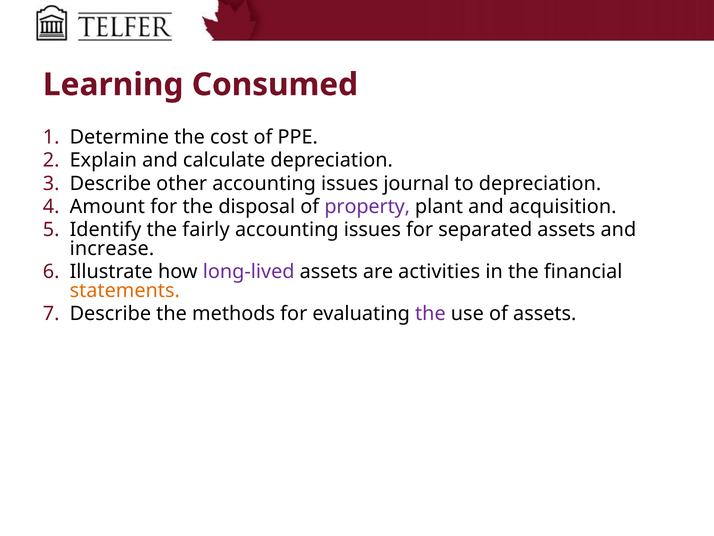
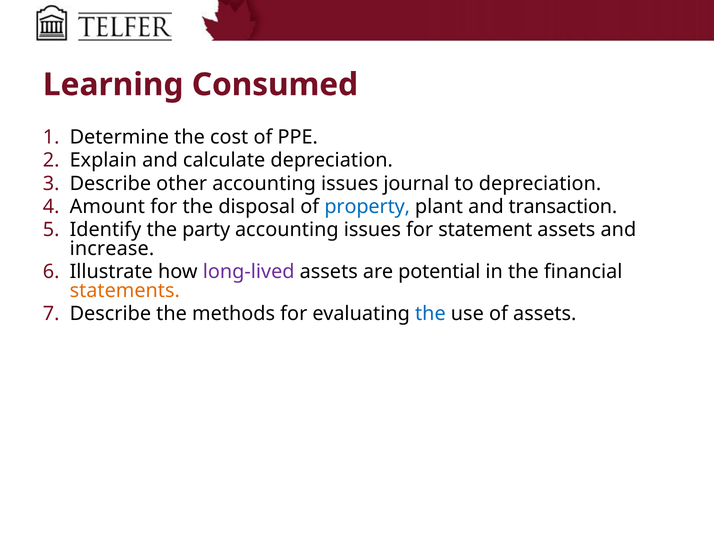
property colour: purple -> blue
acquisition: acquisition -> transaction
fairly: fairly -> party
separated: separated -> statement
activities: activities -> potential
the at (430, 313) colour: purple -> blue
